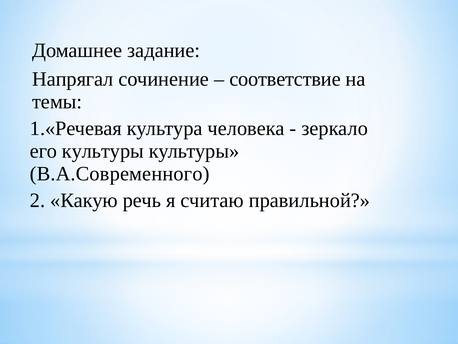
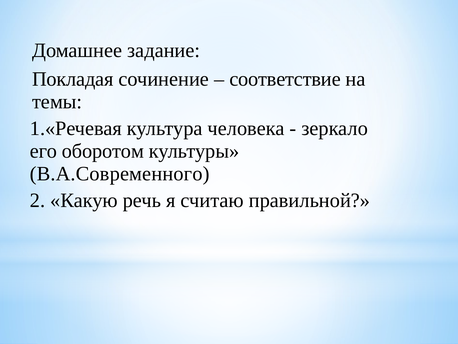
Напрягал: Напрягал -> Покладая
его культуры: культуры -> оборотом
